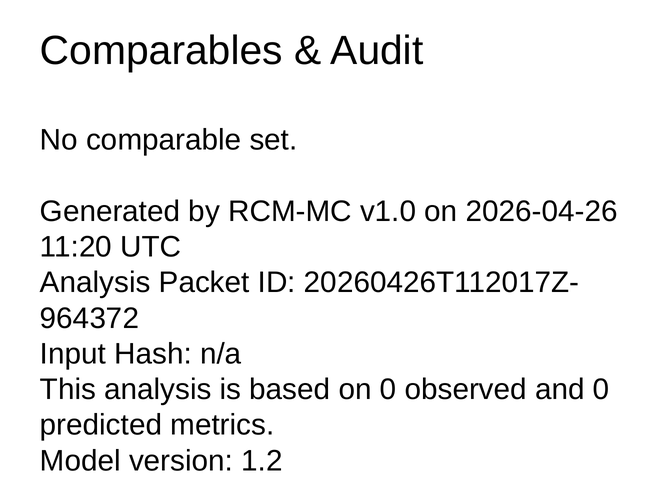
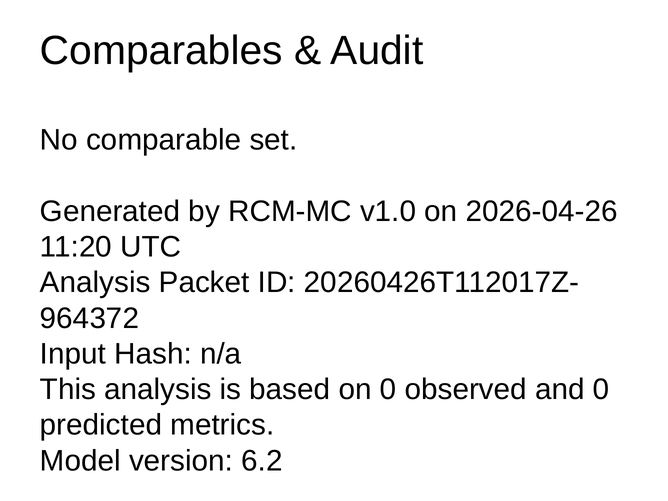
1.2: 1.2 -> 6.2
